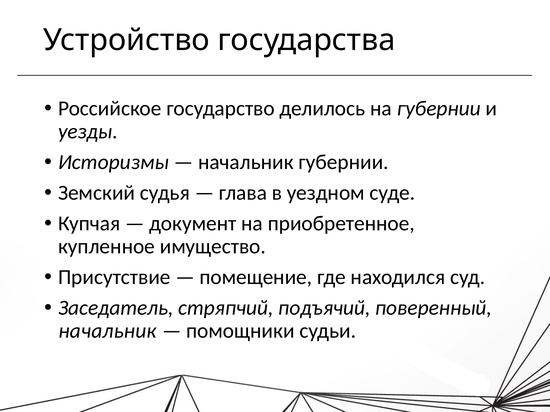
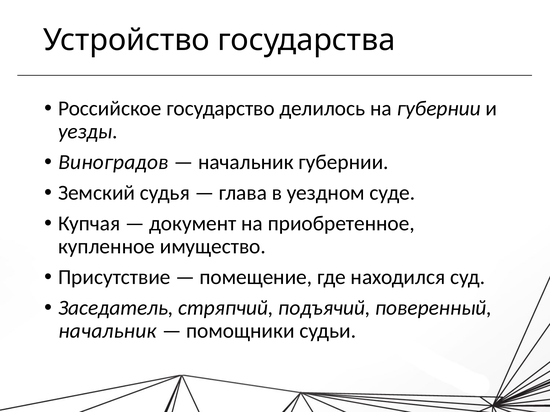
Историзмы: Историзмы -> Виноградов
